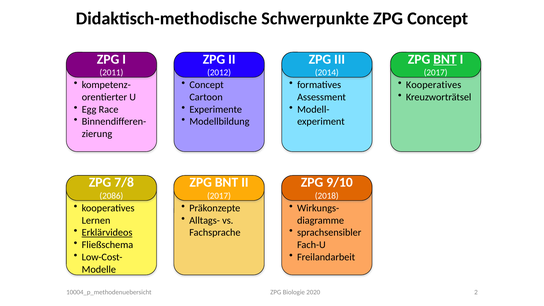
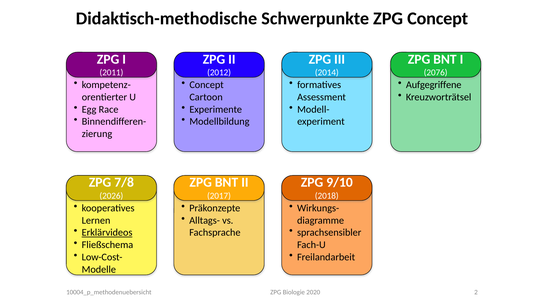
BNT at (445, 59) underline: present -> none
2017 at (436, 72): 2017 -> 2076
Kooperatives at (434, 85): Kooperatives -> Aufgegriffene
2086: 2086 -> 2026
